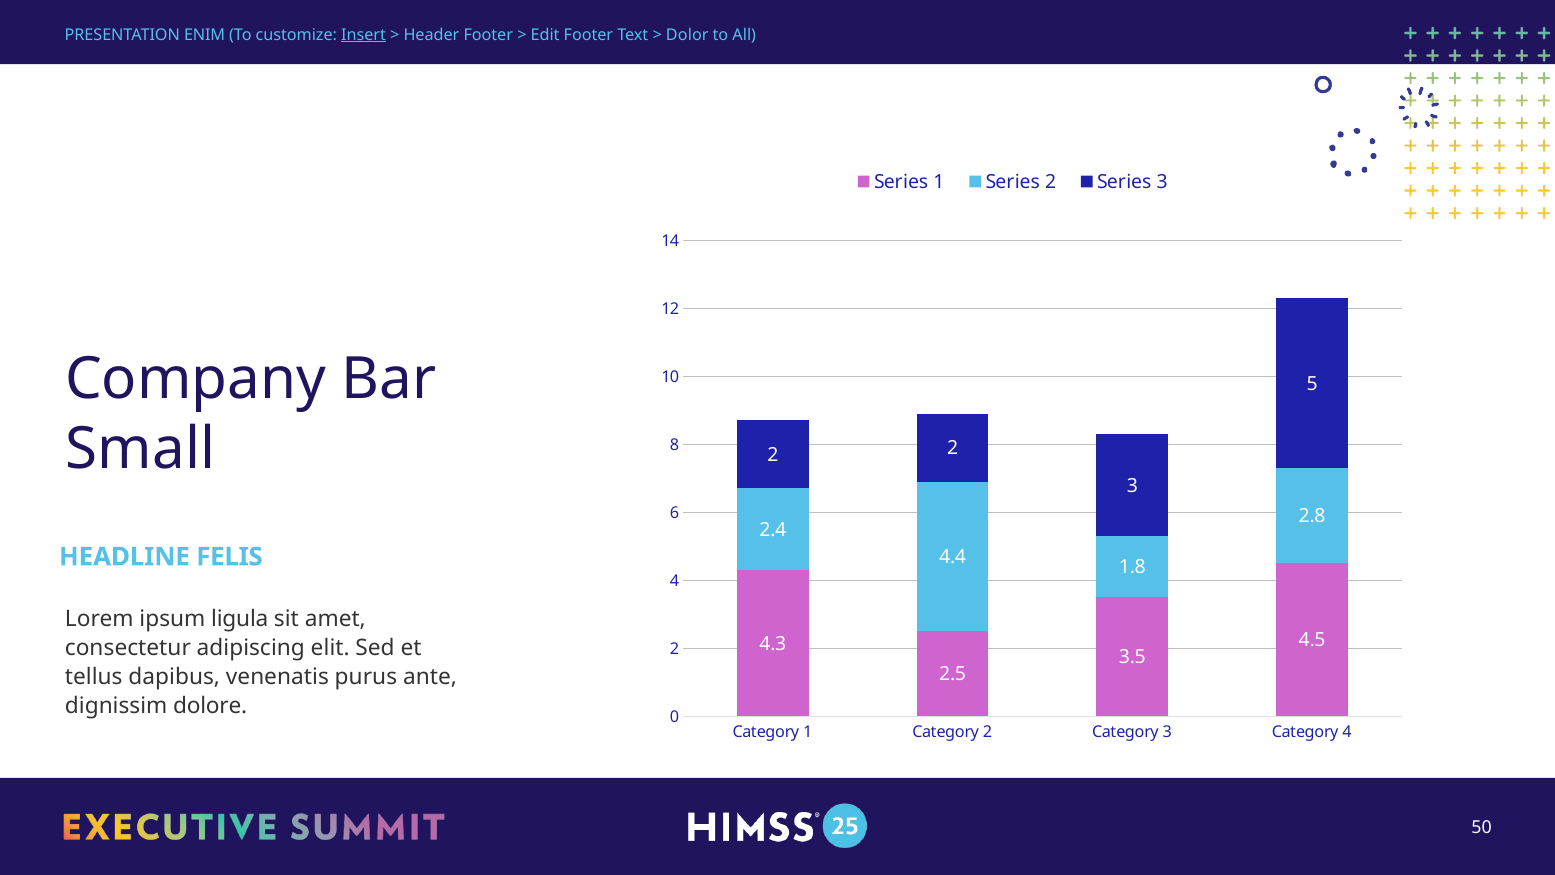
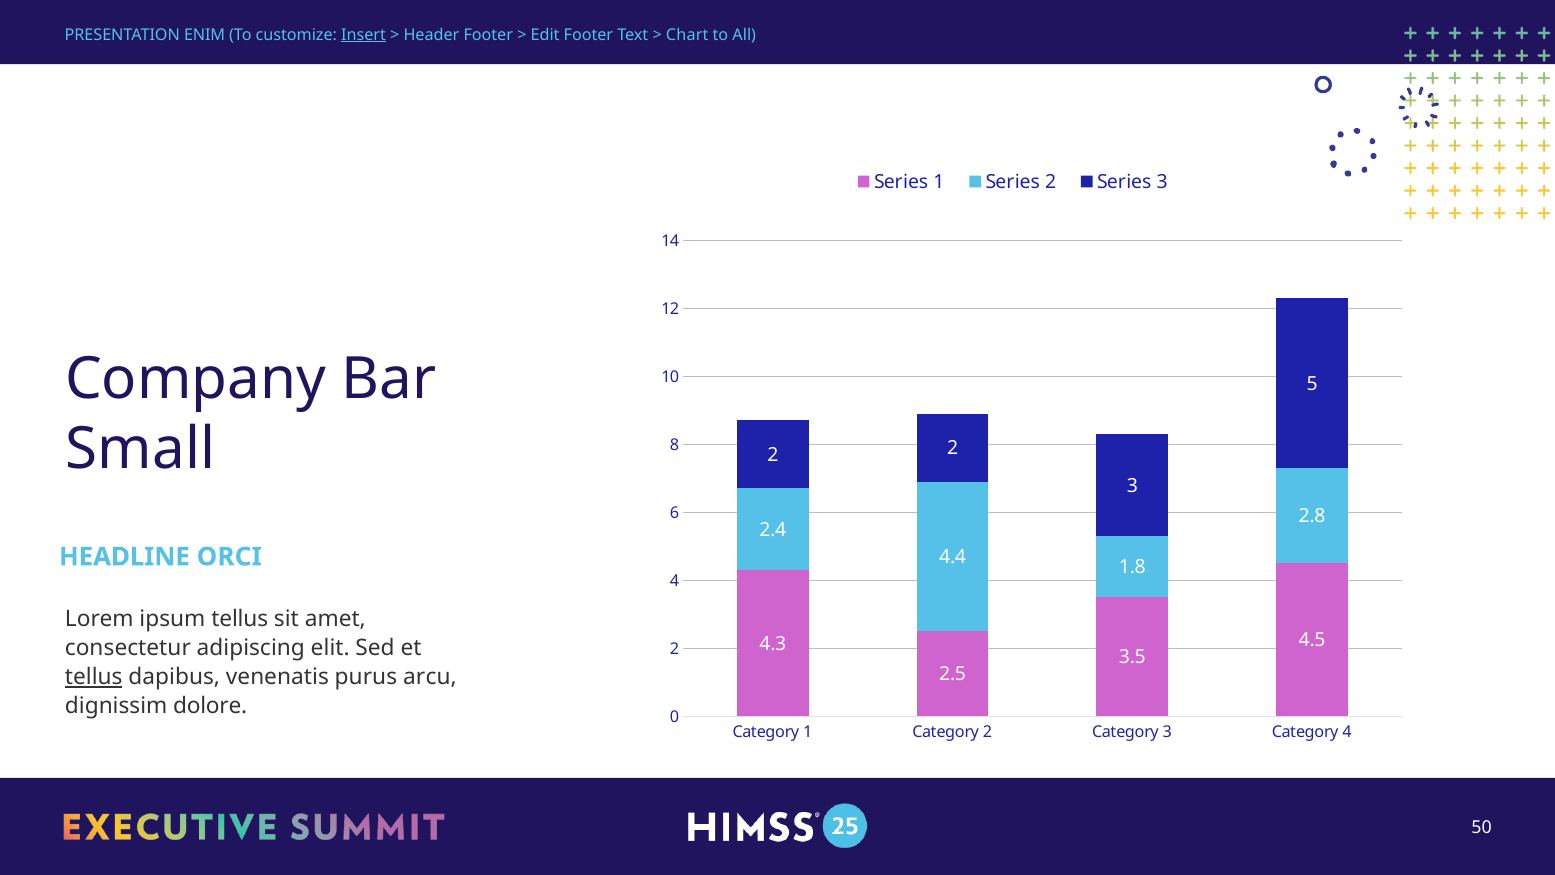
Dolor: Dolor -> Chart
FELIS: FELIS -> ORCI
ipsum ligula: ligula -> tellus
tellus at (94, 677) underline: none -> present
ante: ante -> arcu
